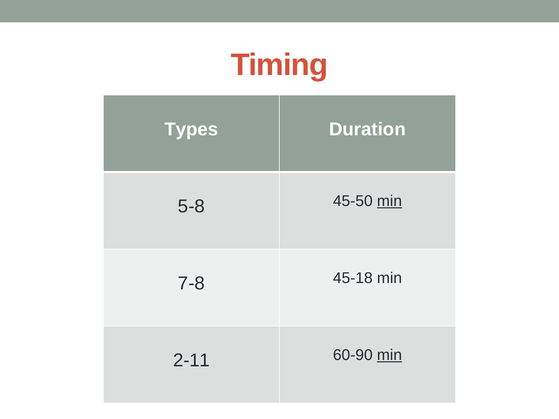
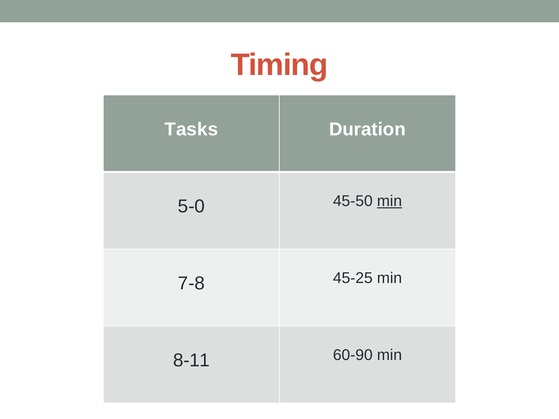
Types: Types -> Tasks
5-8: 5-8 -> 5-0
45-18: 45-18 -> 45-25
2-11: 2-11 -> 8-11
min at (389, 355) underline: present -> none
